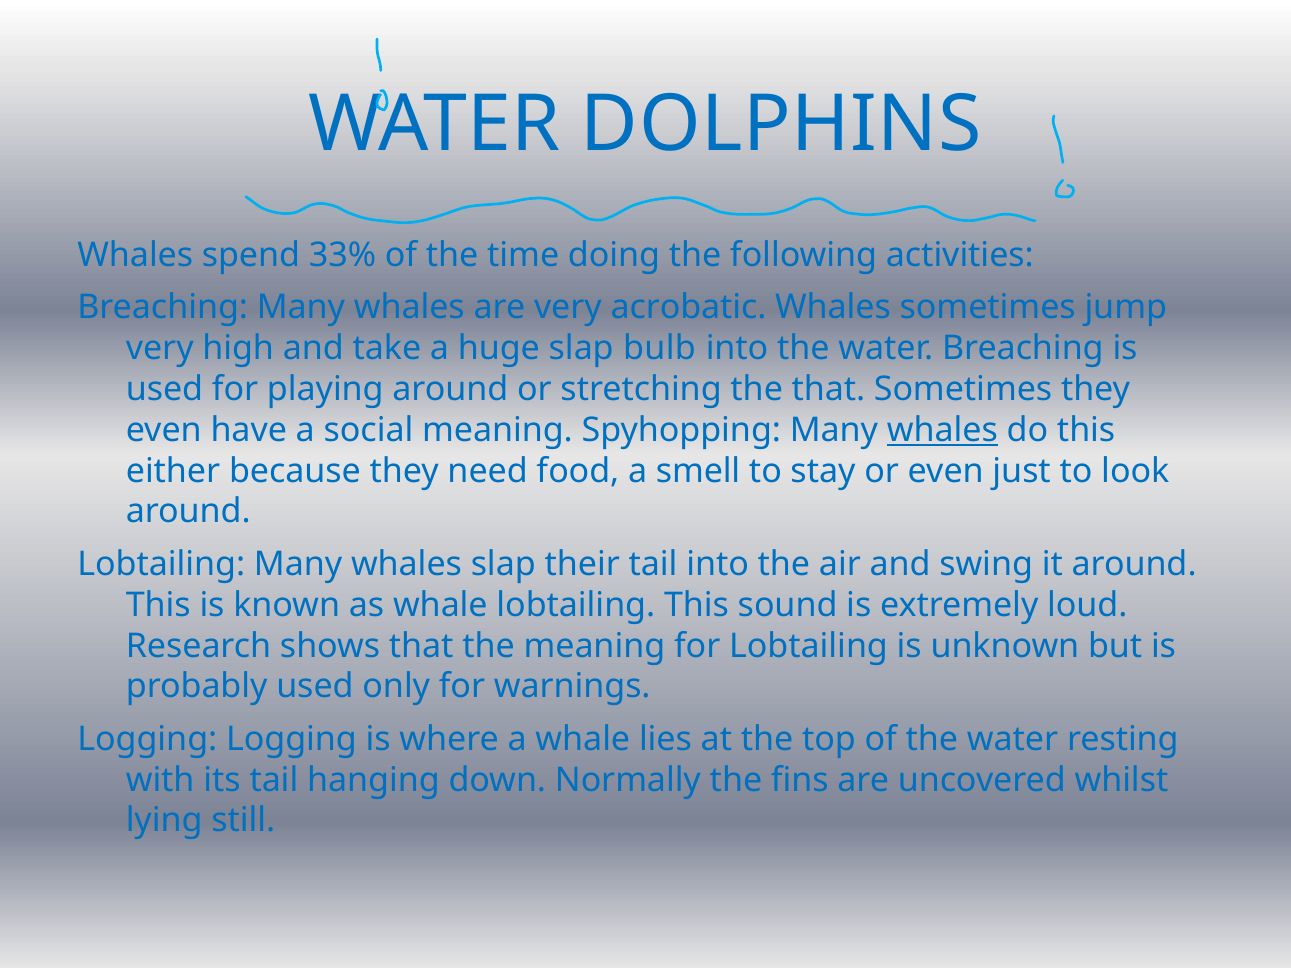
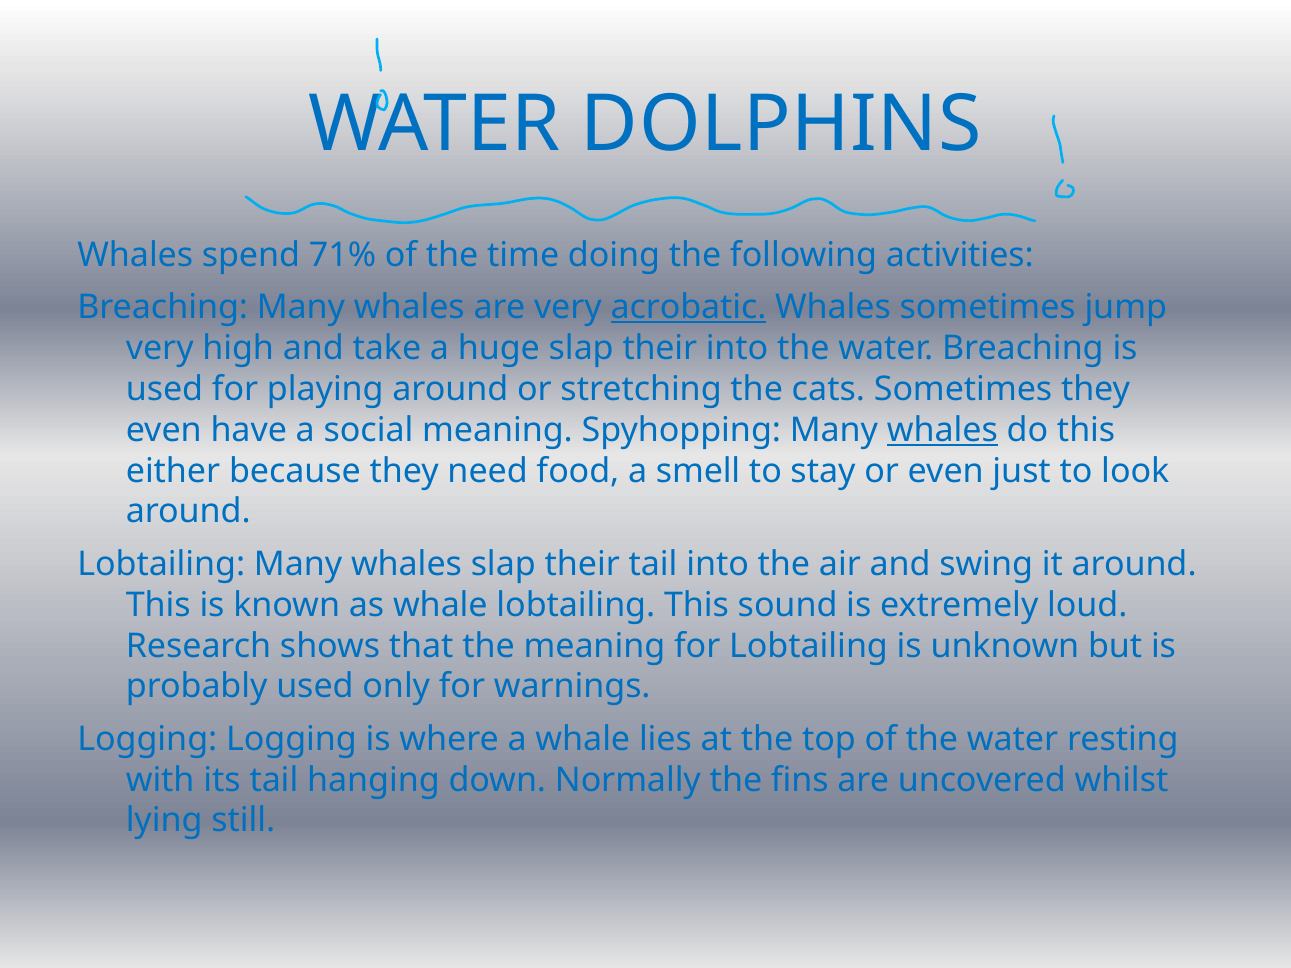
33%: 33% -> 71%
acrobatic underline: none -> present
huge slap bulb: bulb -> their
the that: that -> cats
